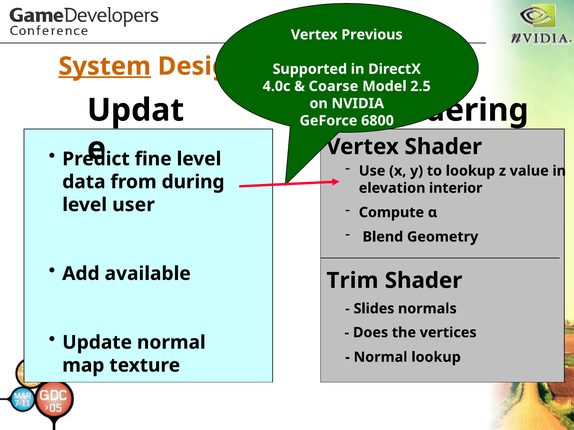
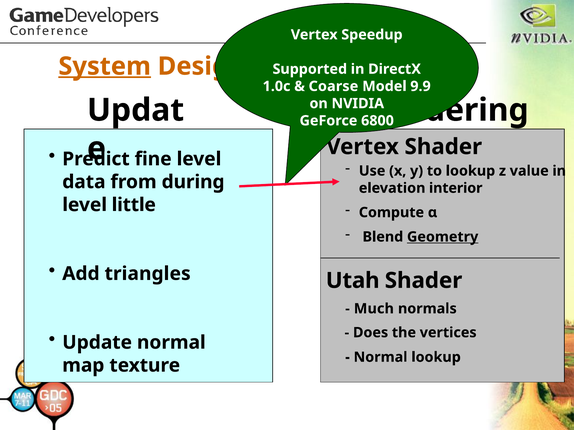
Previous: Previous -> Speedup
4.0c: 4.0c -> 1.0c
2.5: 2.5 -> 9.9
user: user -> little
Geometry underline: none -> present
available: available -> triangles
Trim: Trim -> Utah
Slides: Slides -> Much
